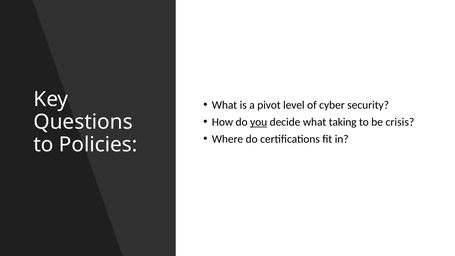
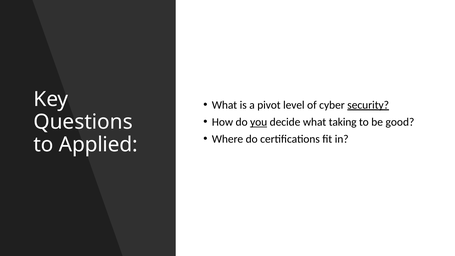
security underline: none -> present
crisis: crisis -> good
Policies: Policies -> Applied
